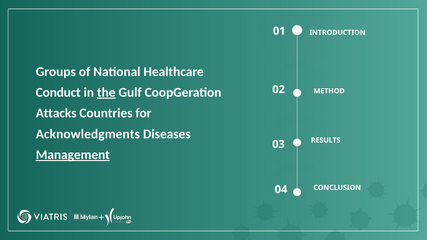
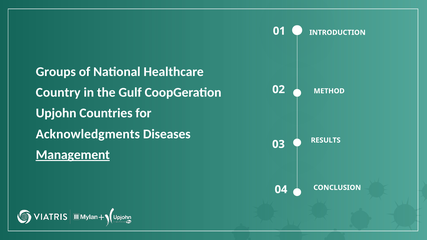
Conduct: Conduct -> Country
the underline: present -> none
Attacks: Attacks -> Upjohn
